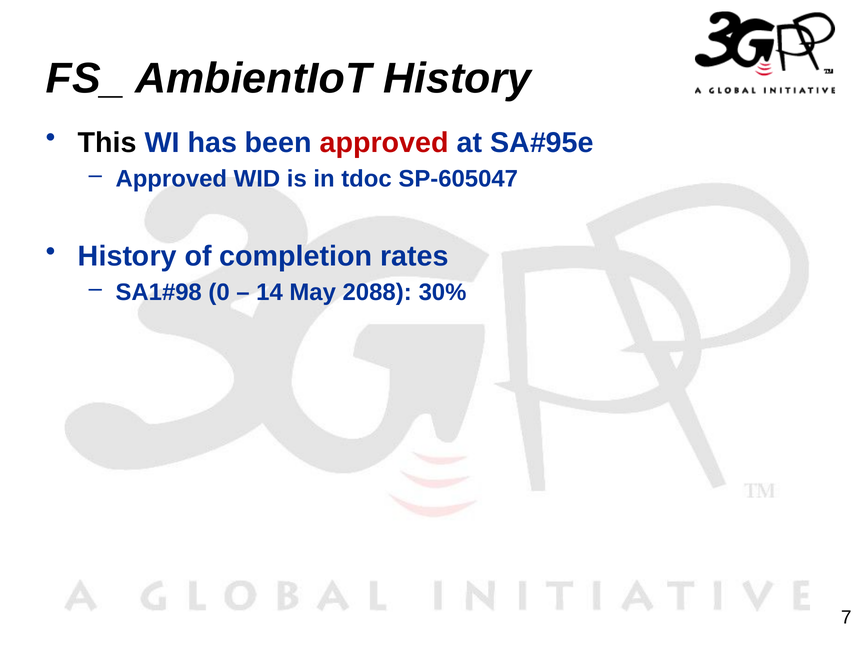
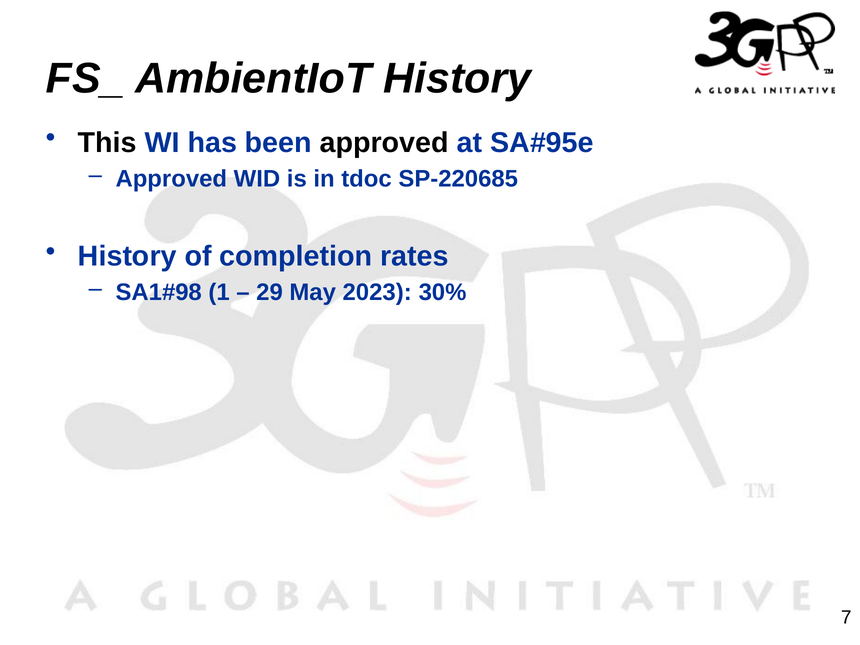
approved at (384, 143) colour: red -> black
SP-605047: SP-605047 -> SP-220685
0: 0 -> 1
14: 14 -> 29
2088: 2088 -> 2023
